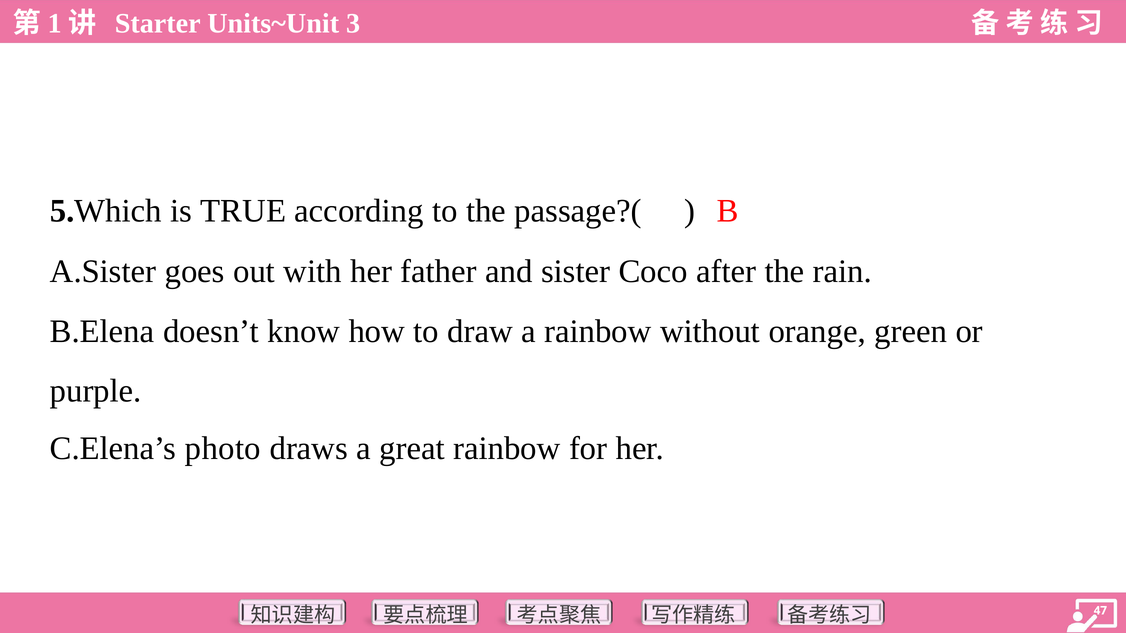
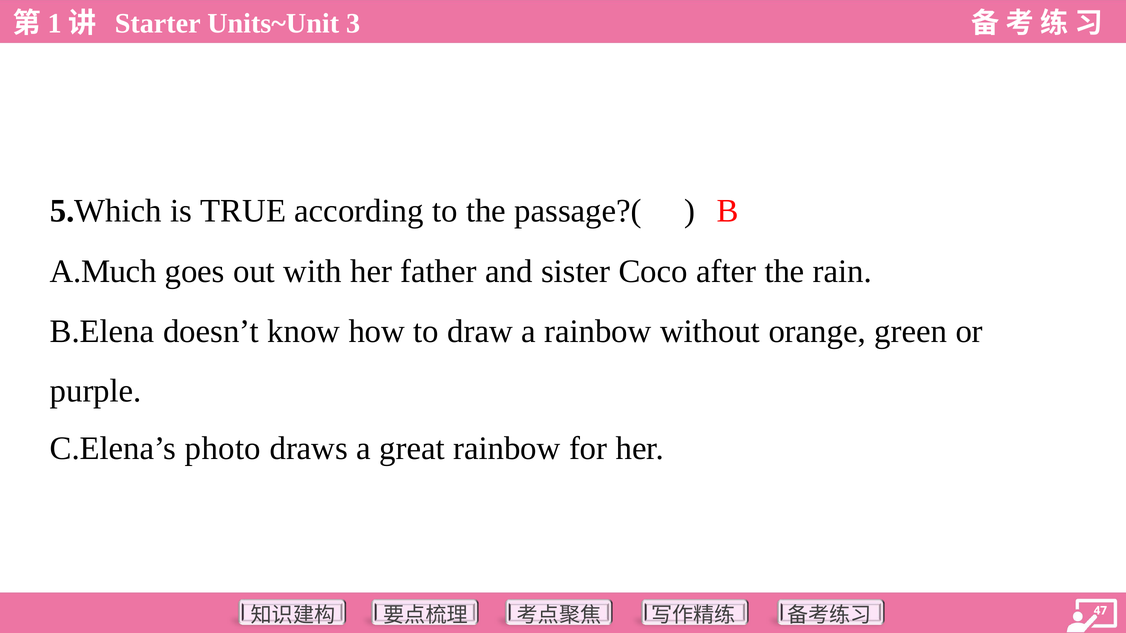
A.Sister: A.Sister -> A.Much
